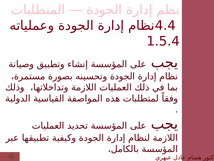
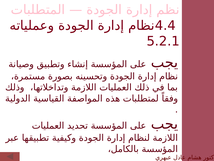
1.5.4: 1.5.4 -> 5.2.1
